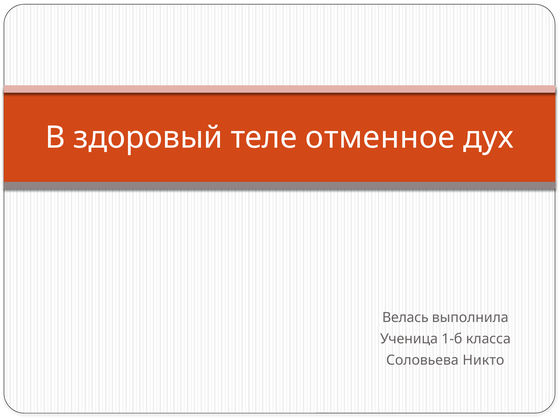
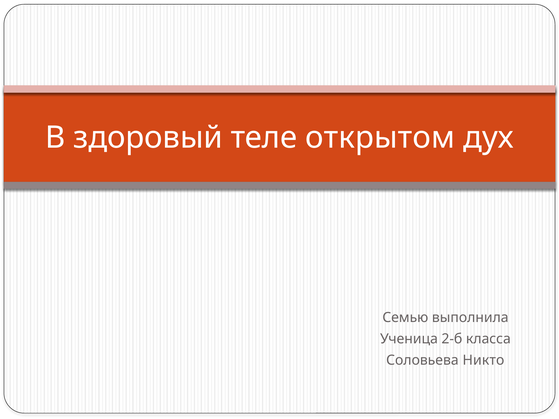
отменное: отменное -> открытом
Велась: Велась -> Семью
1-б: 1-б -> 2-б
